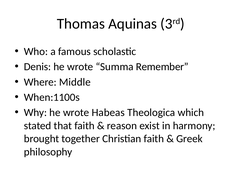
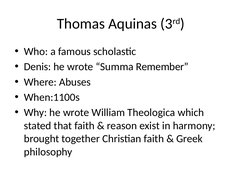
Middle: Middle -> Abuses
Habeas: Habeas -> William
